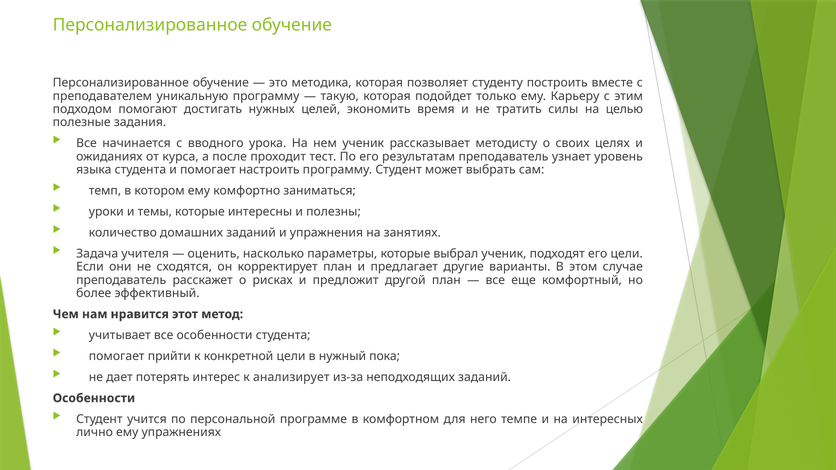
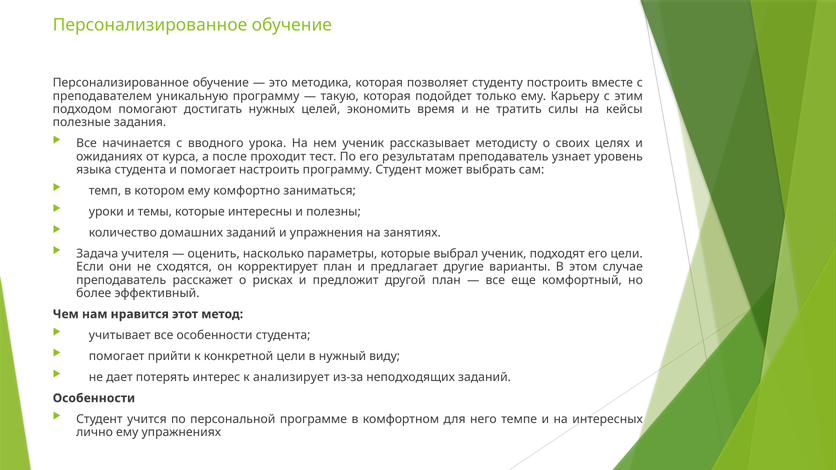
целью: целью -> кейсы
пока: пока -> виду
